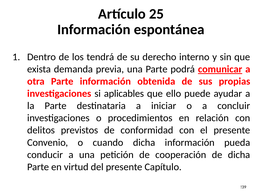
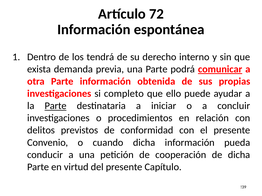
25: 25 -> 72
aplicables: aplicables -> completo
Parte at (56, 106) underline: none -> present
